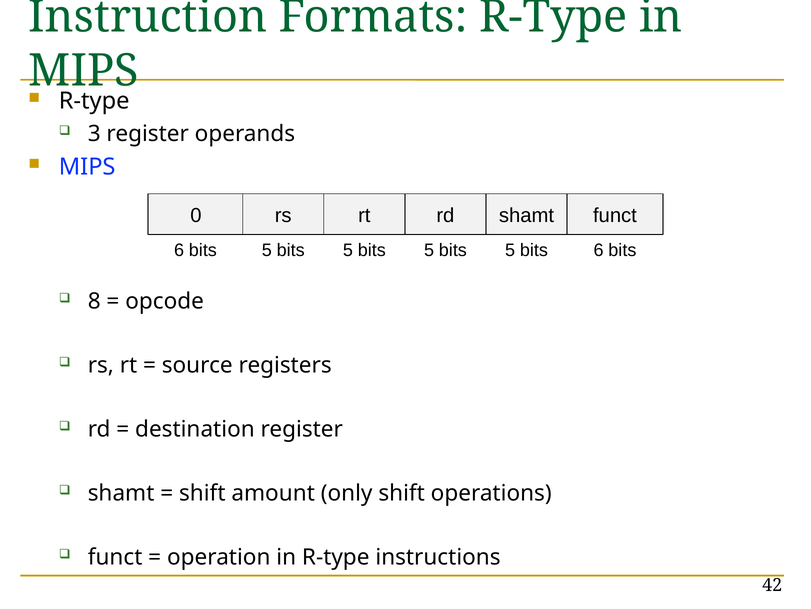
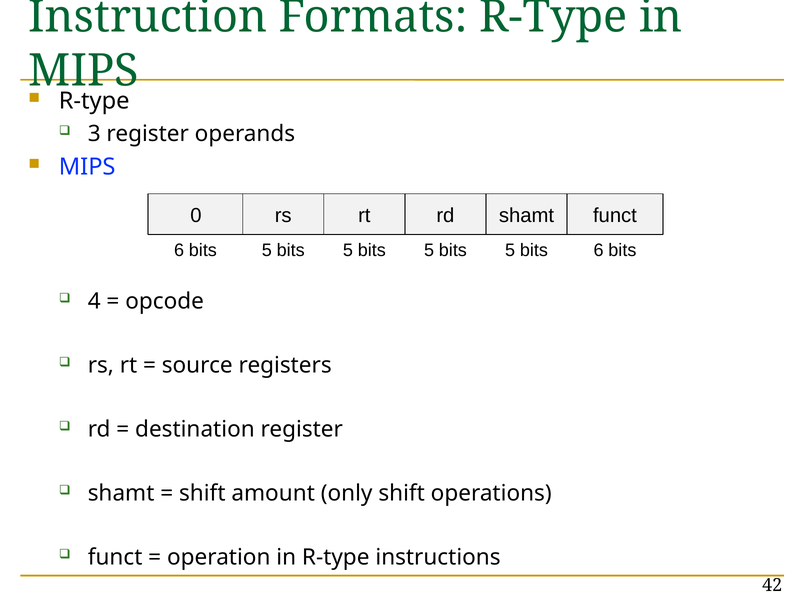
8: 8 -> 4
